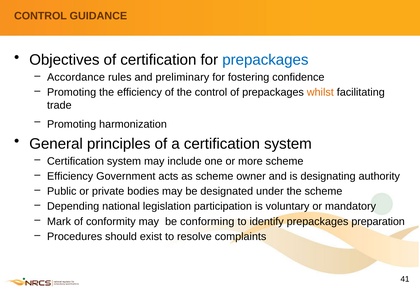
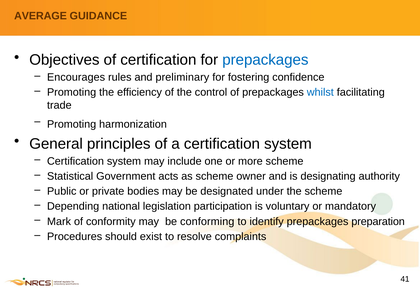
CONTROL at (40, 16): CONTROL -> AVERAGE
Accordance: Accordance -> Encourages
whilst colour: orange -> blue
Efficiency at (70, 176): Efficiency -> Statistical
